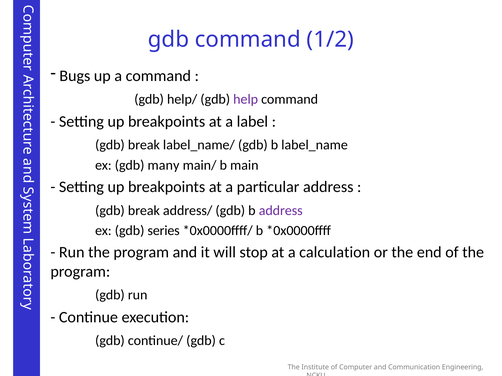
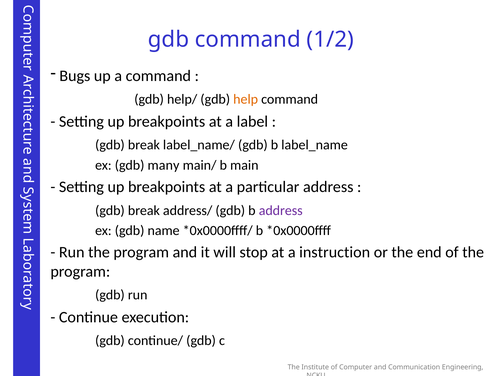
help colour: purple -> orange
series: series -> name
calculation: calculation -> instruction
